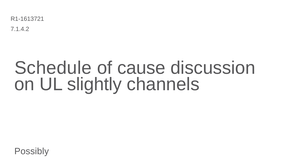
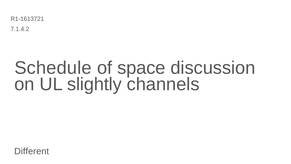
cause: cause -> space
Possibly: Possibly -> Different
